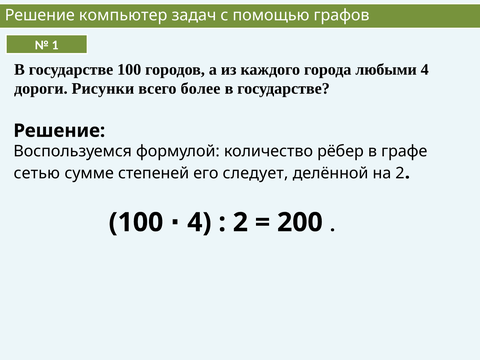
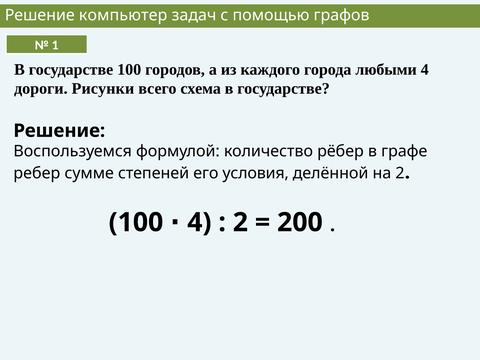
более: более -> схема
сетью: сетью -> ребер
следует: следует -> условия
